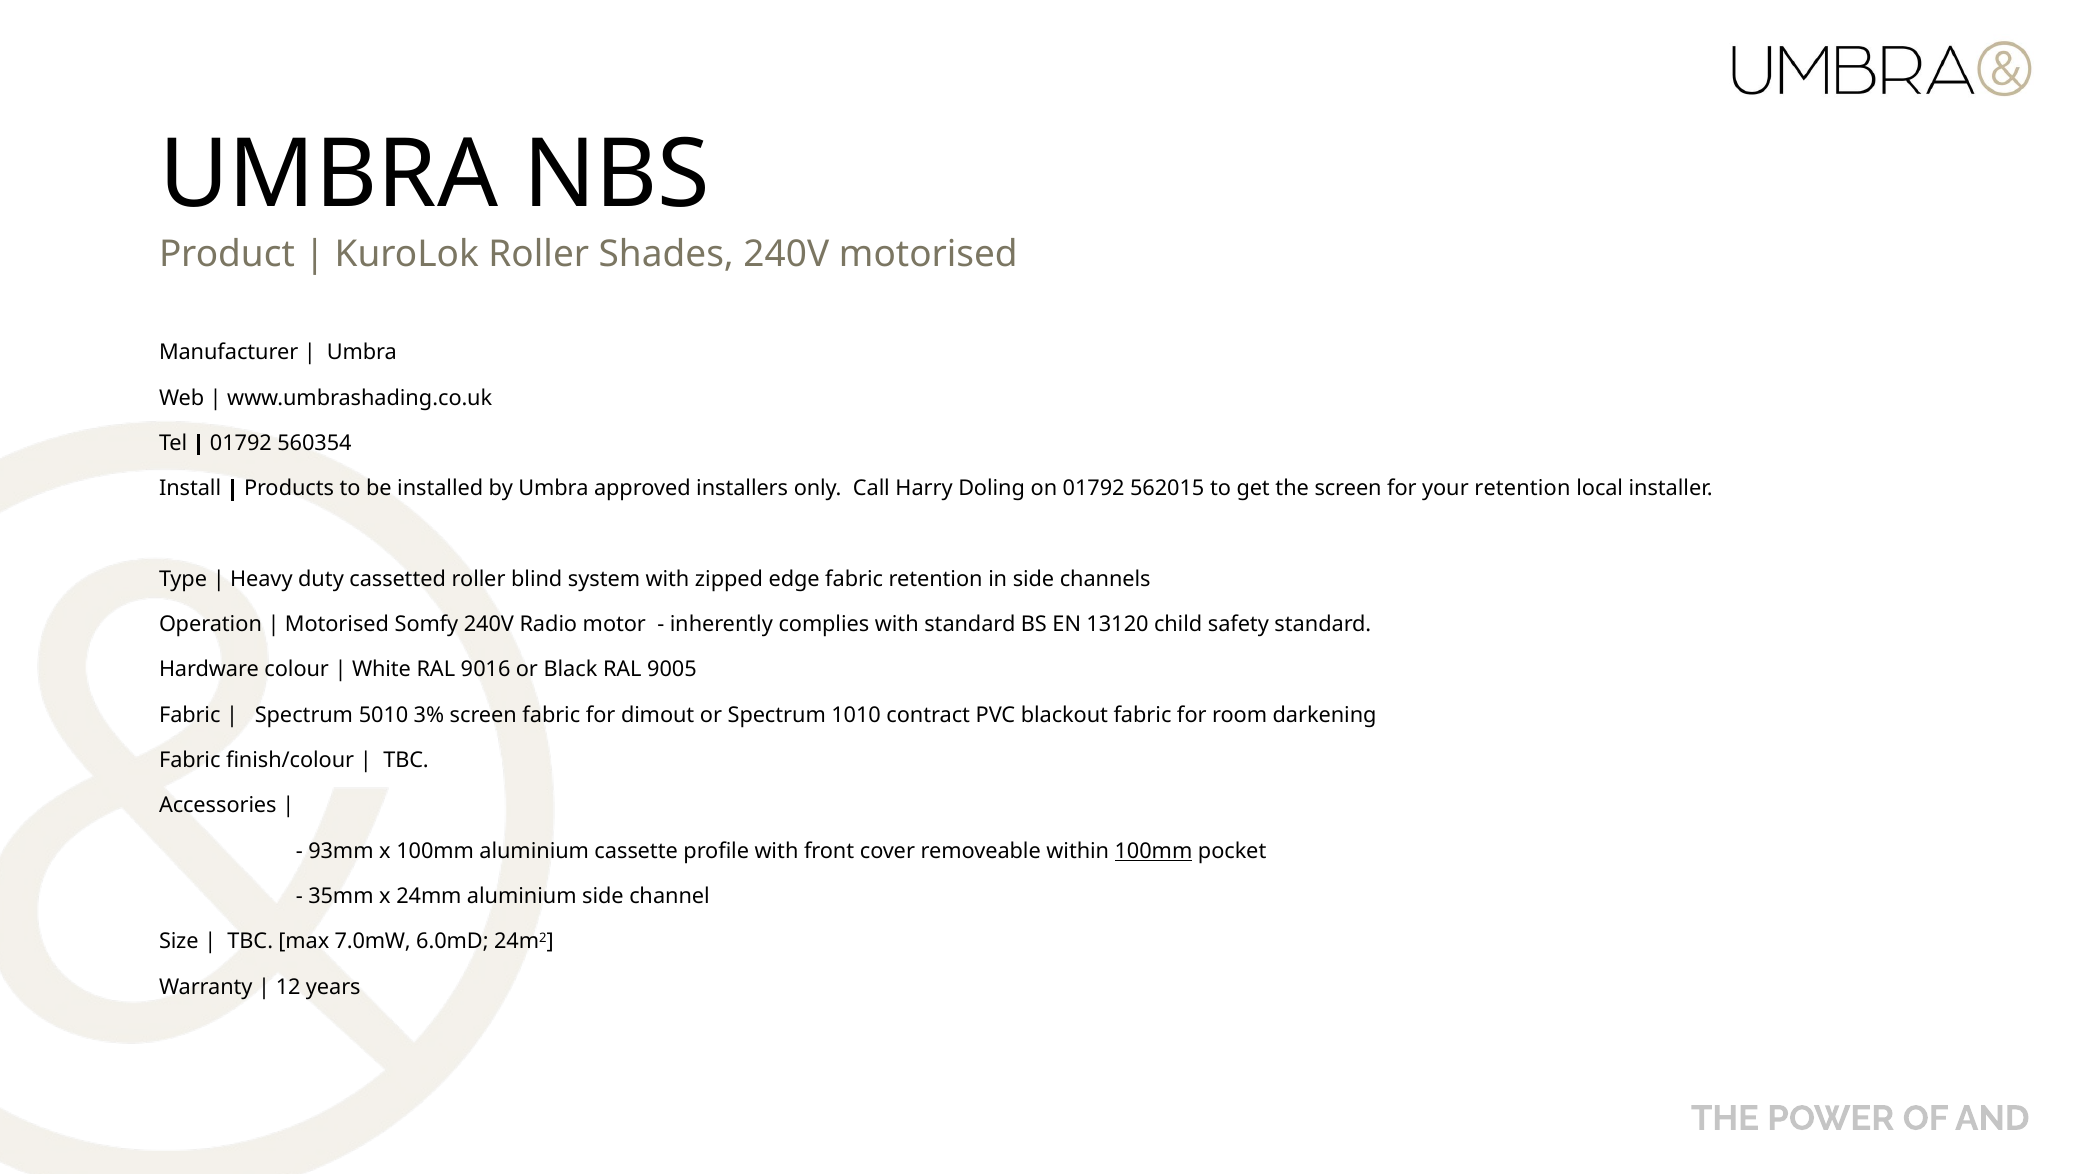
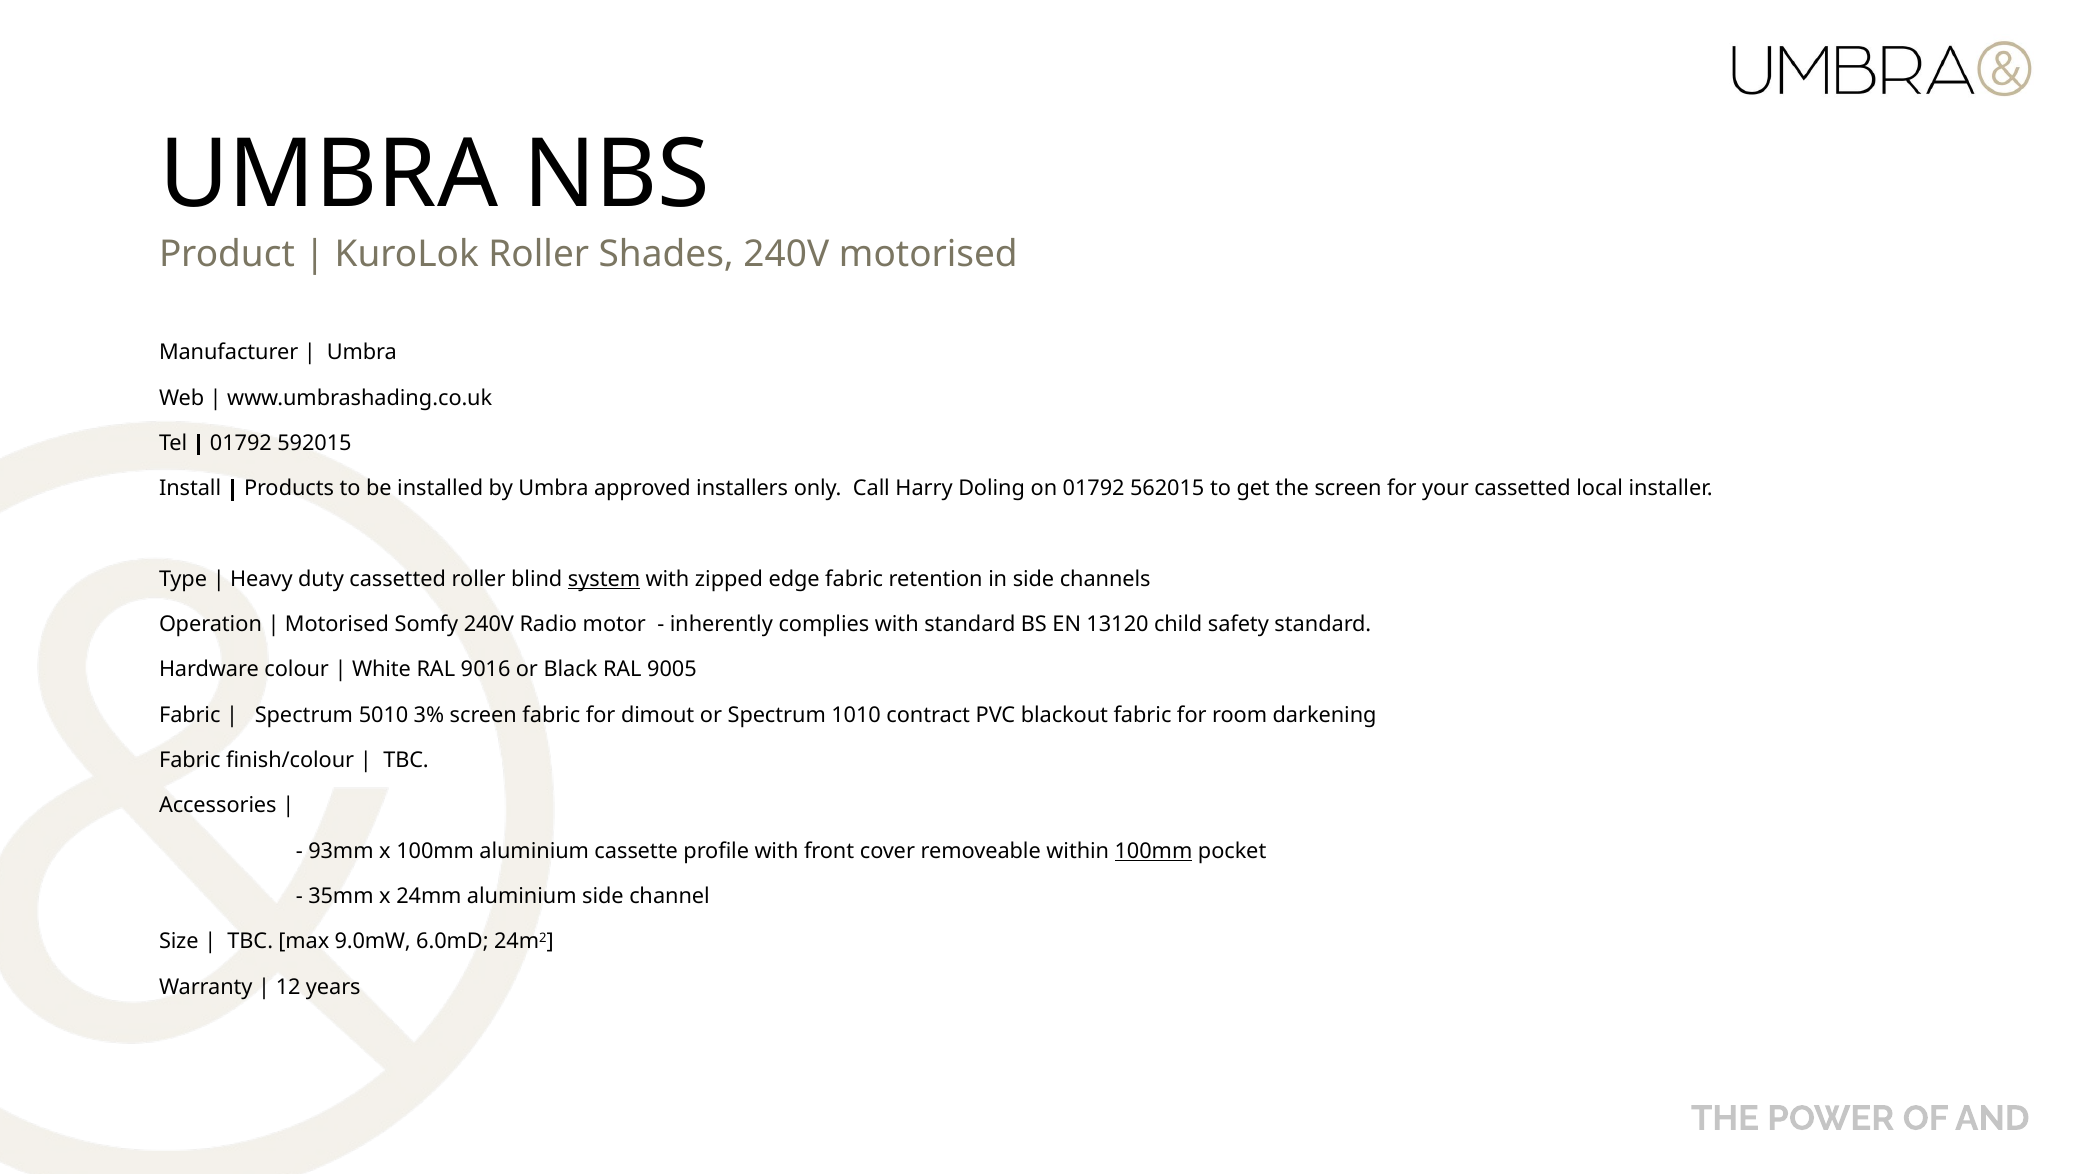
560354: 560354 -> 592015
your retention: retention -> cassetted
system underline: none -> present
7.0mW: 7.0mW -> 9.0mW
